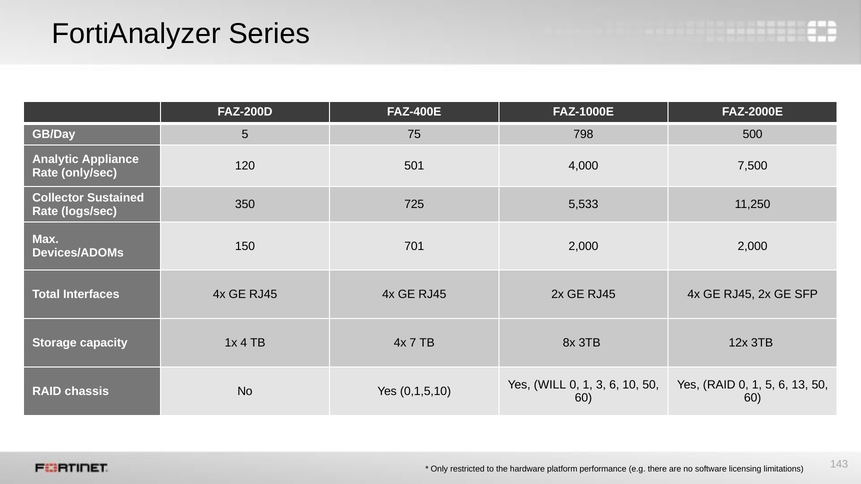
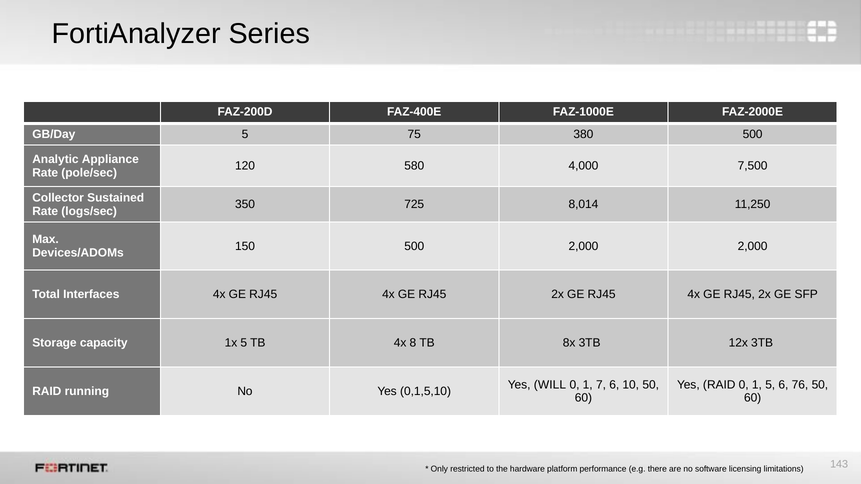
798: 798 -> 380
501: 501 -> 580
only/sec: only/sec -> pole/sec
5,533: 5,533 -> 8,014
150 701: 701 -> 500
1x 4: 4 -> 5
7: 7 -> 8
3: 3 -> 7
13: 13 -> 76
chassis: chassis -> running
